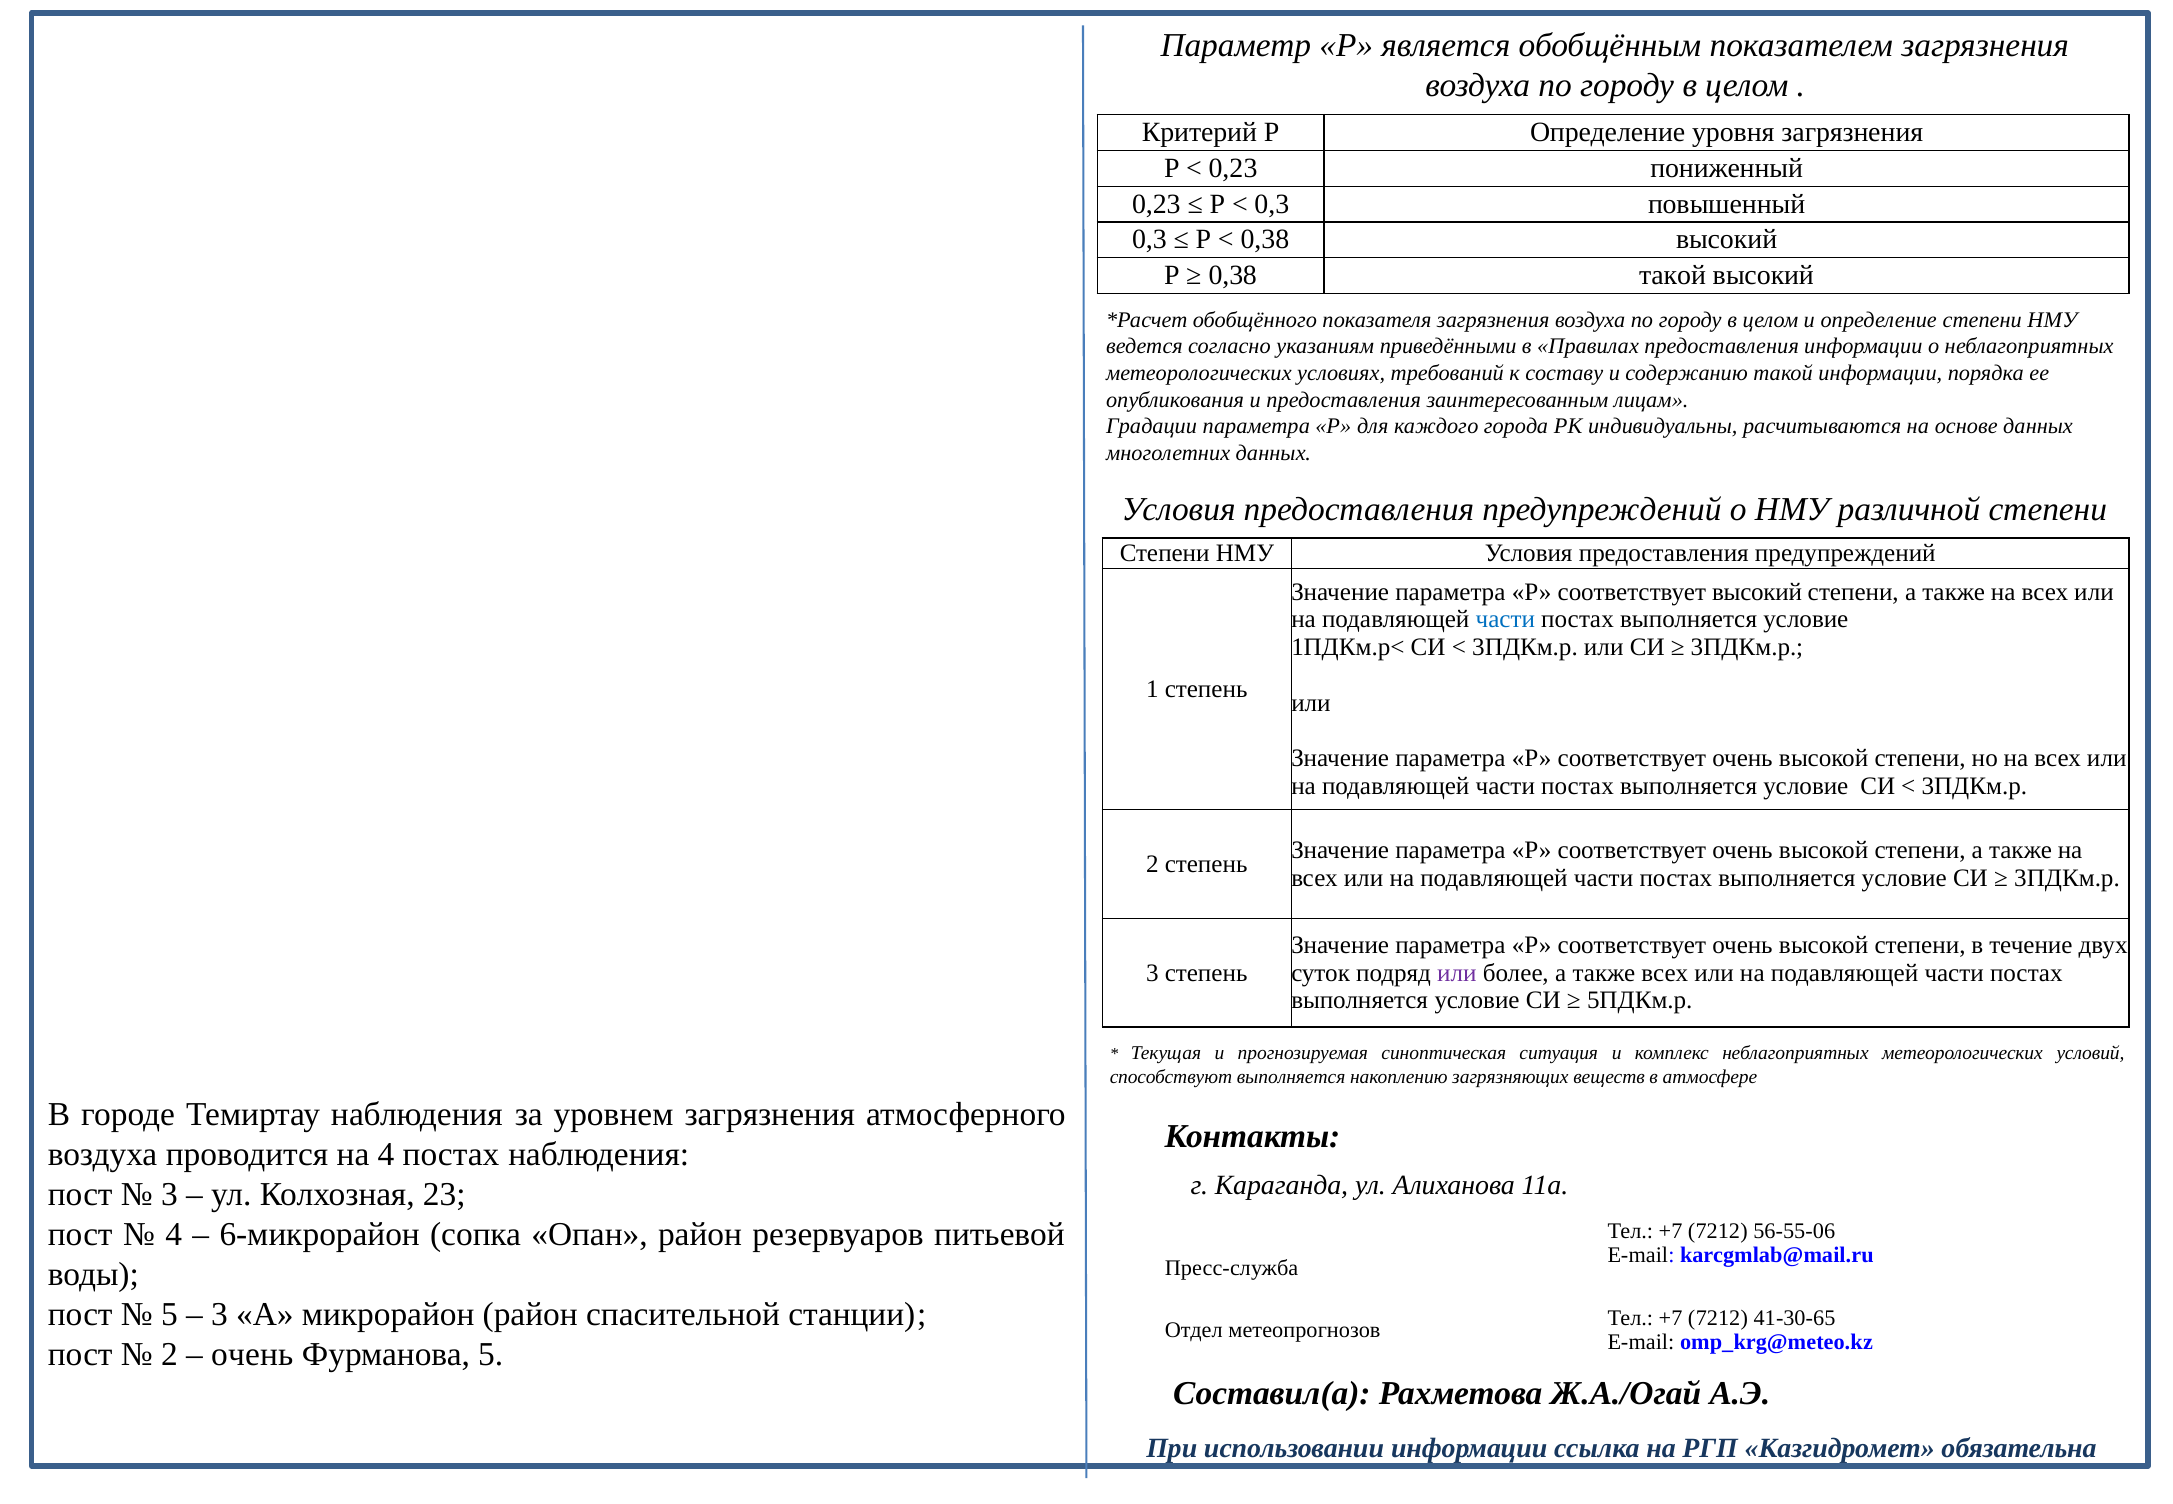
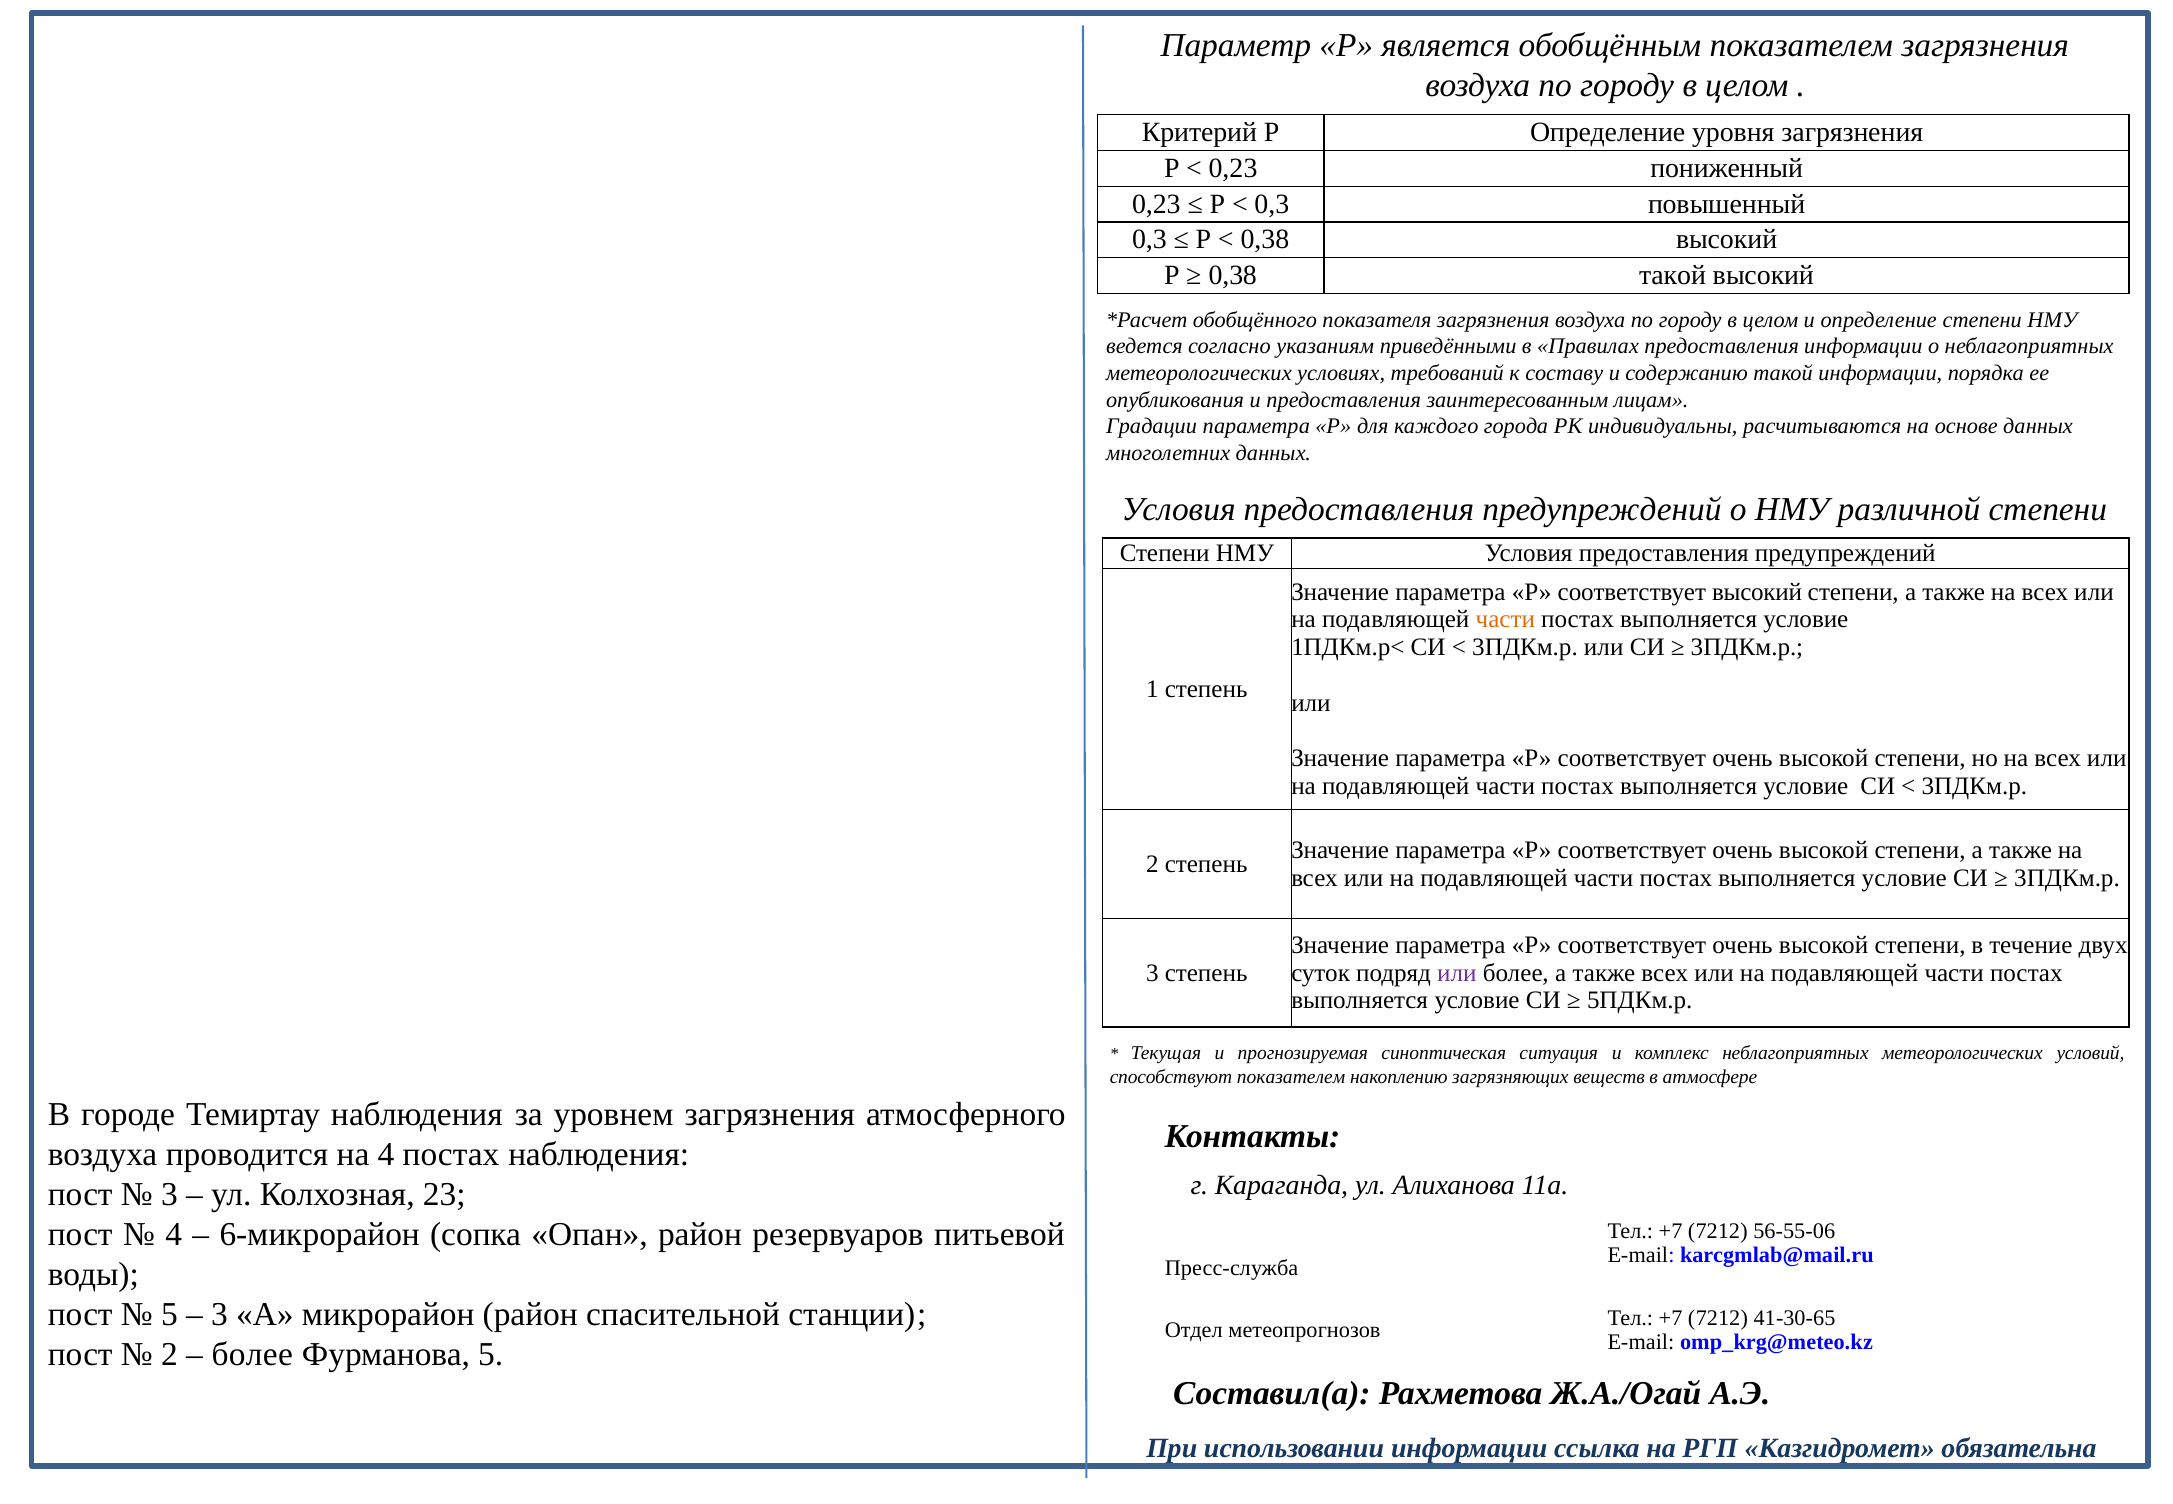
части at (1505, 620) colour: blue -> orange
способствуют выполняется: выполняется -> показателем
очень at (252, 1355): очень -> более
